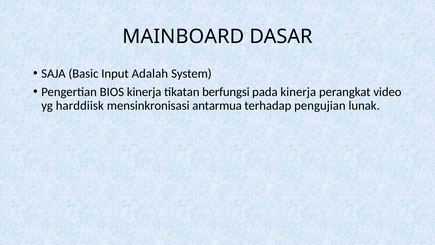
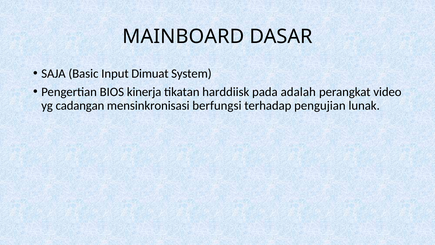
Adalah: Adalah -> Dimuat
berfungsi: berfungsi -> harddiisk
pada kinerja: kinerja -> adalah
harddiisk: harddiisk -> cadangan
antarmua: antarmua -> berfungsi
